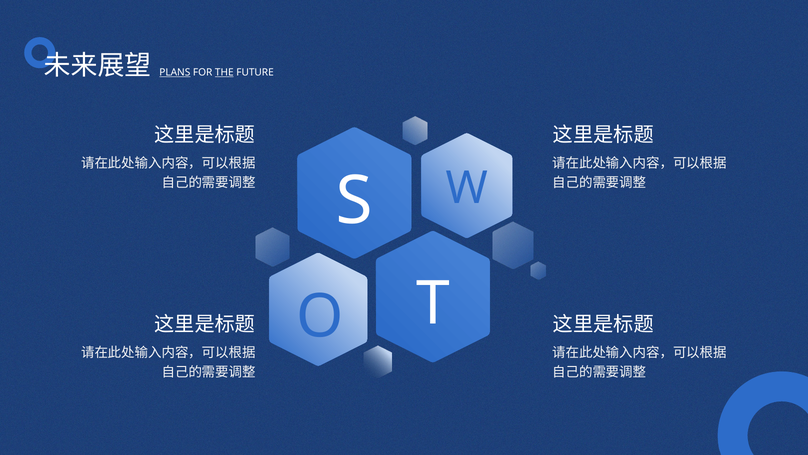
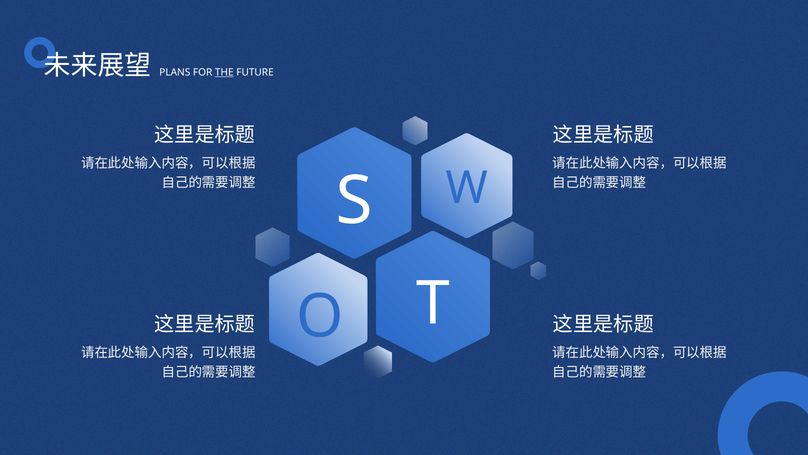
PLANS underline: present -> none
